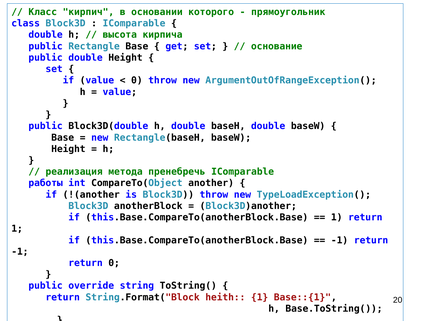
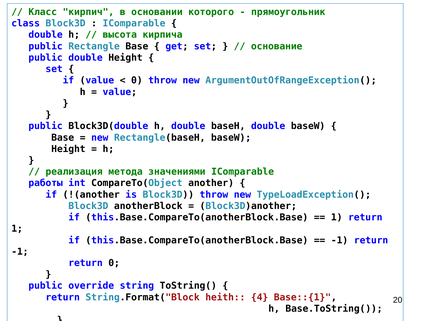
пренебречь: пренебречь -> значениями
heith 1: 1 -> 4
